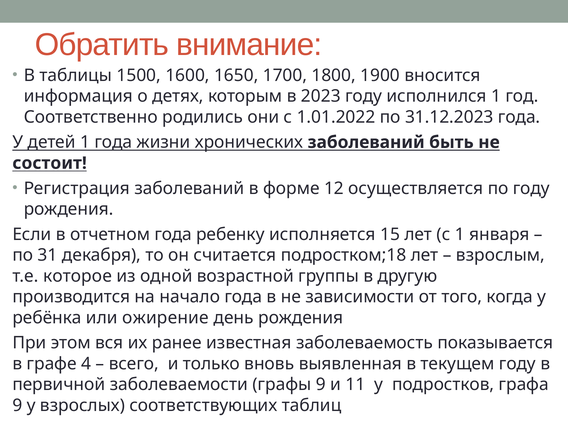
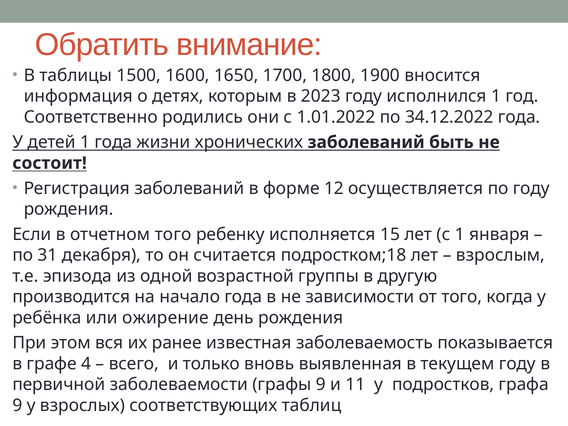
31.12.2023: 31.12.2023 -> 34.12.2022
отчетном года: года -> того
которое: которое -> эпизода
